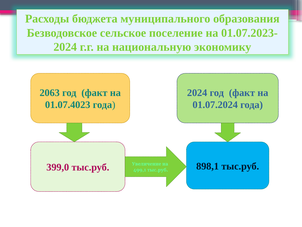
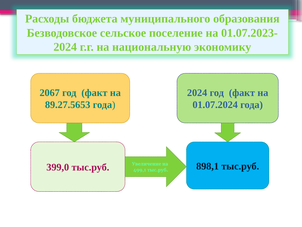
2063: 2063 -> 2067
01.07.4023: 01.07.4023 -> 89.27.5653
